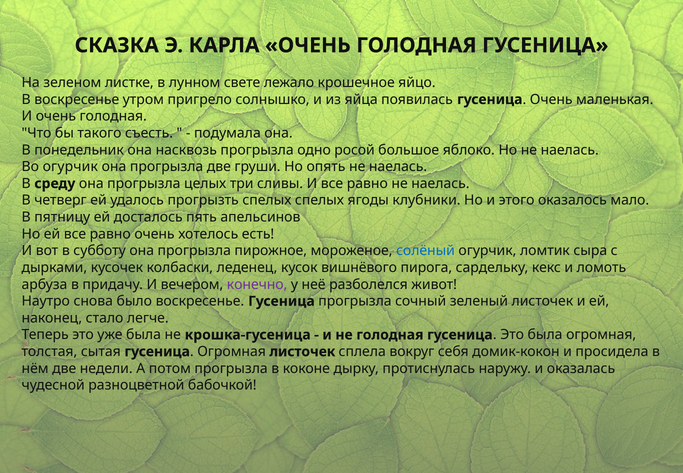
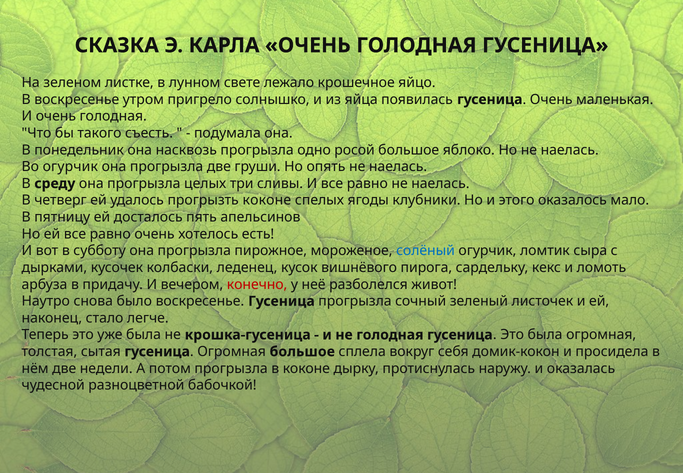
прогрызть спелых: спелых -> коконе
конечно colour: purple -> red
Огромная листочек: листочек -> большое
